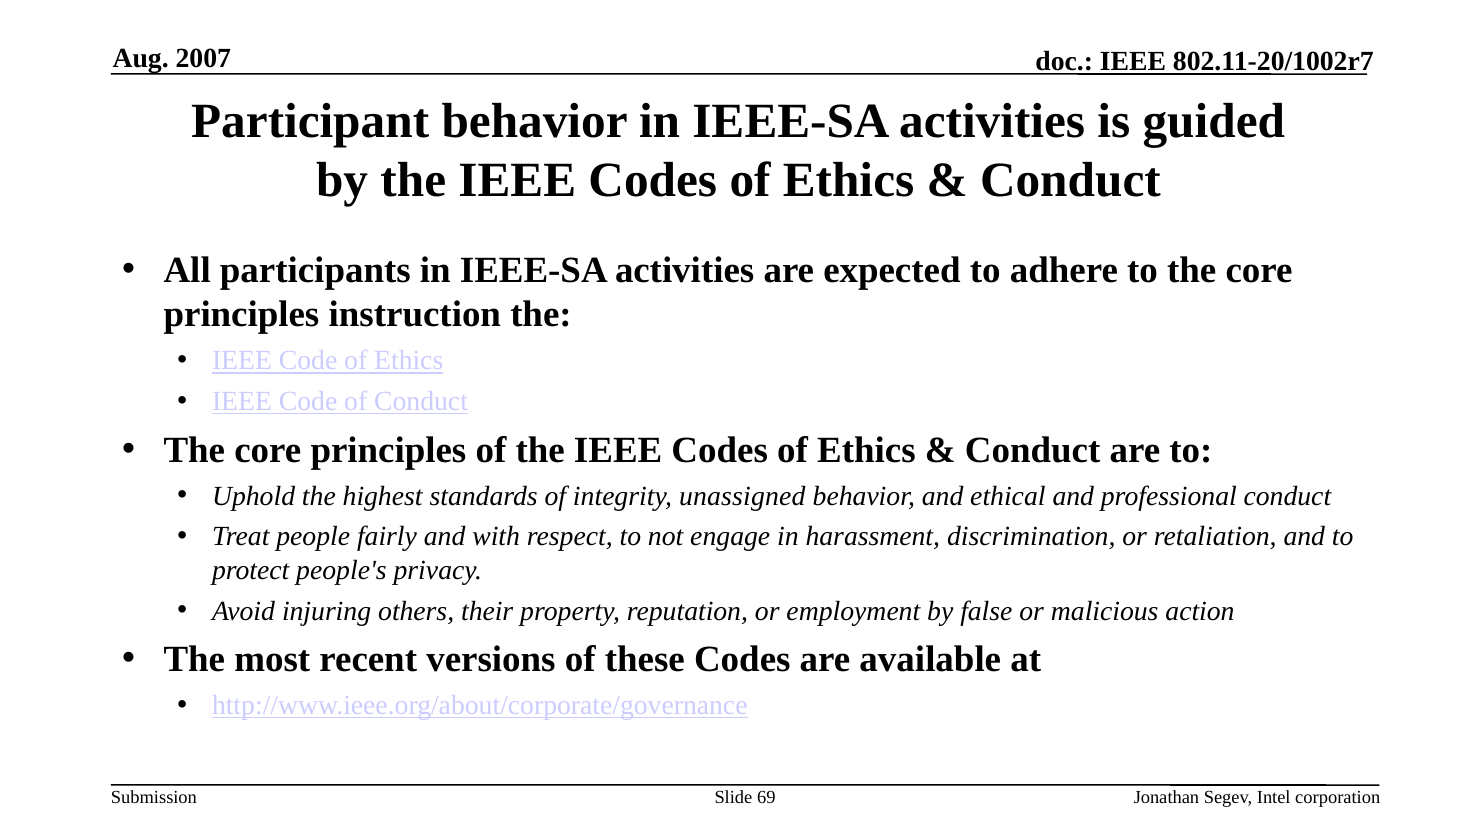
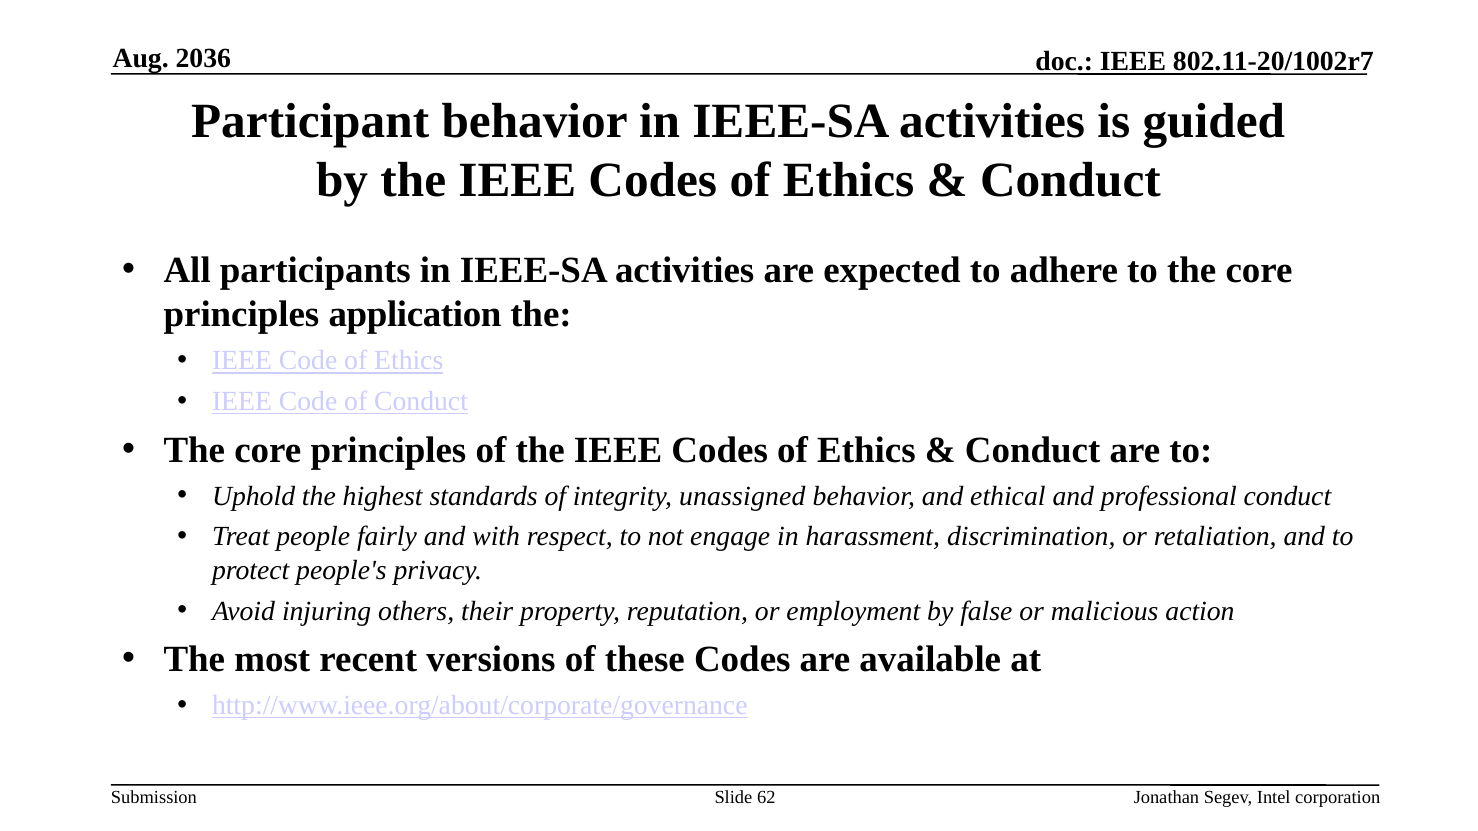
2007: 2007 -> 2036
instruction: instruction -> application
69: 69 -> 62
